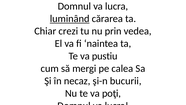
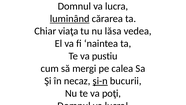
crezi: crezi -> viaţa
prin: prin -> lăsa
şi-n underline: none -> present
